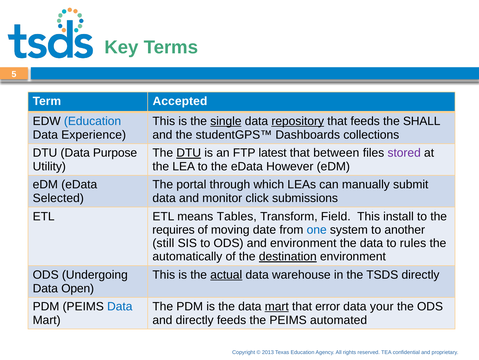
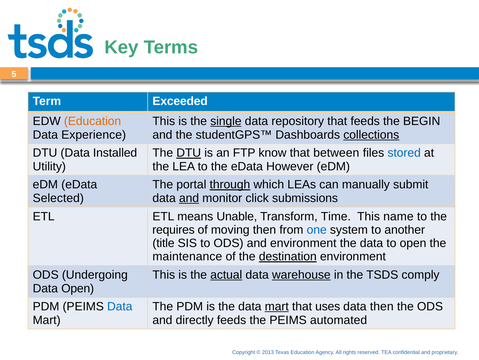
Accepted: Accepted -> Exceeded
Education at (93, 121) colour: blue -> orange
repository underline: present -> none
SHALL: SHALL -> BEGIN
collections underline: none -> present
Purpose: Purpose -> Installed
latest: latest -> know
stored colour: purple -> blue
through underline: none -> present
and at (189, 198) underline: none -> present
Tables: Tables -> Unable
Field: Field -> Time
install: install -> name
moving date: date -> then
still at (163, 243): still -> title
to rules: rules -> open
automatically: automatically -> maintenance
warehouse underline: none -> present
TSDS directly: directly -> comply
error: error -> uses
data your: your -> then
